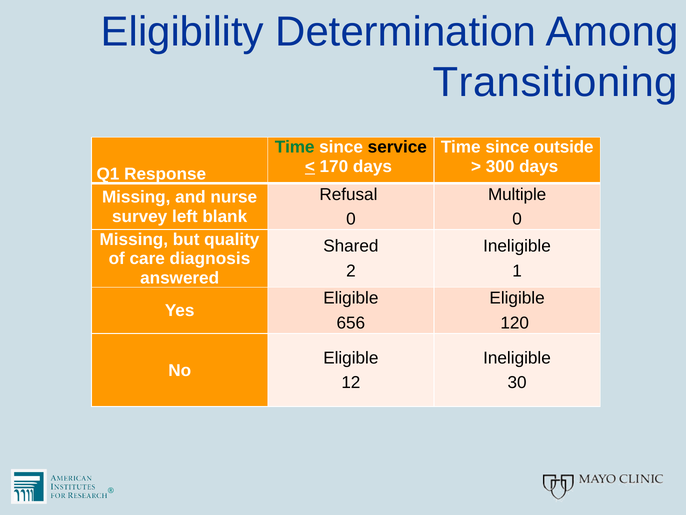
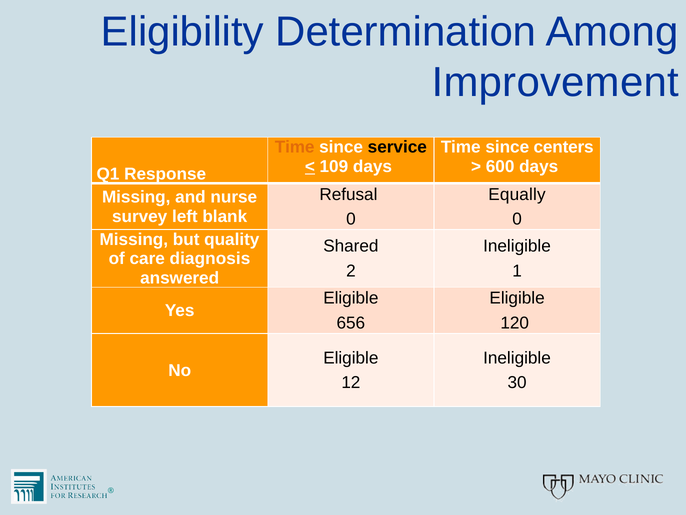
Transitioning: Transitioning -> Improvement
Time at (295, 147) colour: green -> orange
outside: outside -> centers
170: 170 -> 109
300: 300 -> 600
Multiple: Multiple -> Equally
